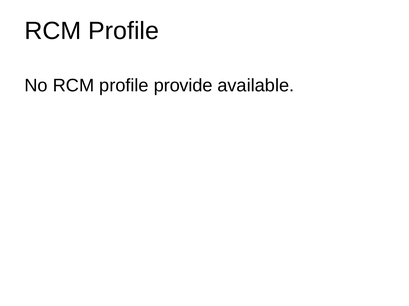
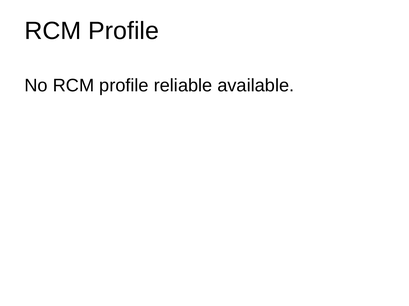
provide: provide -> reliable
